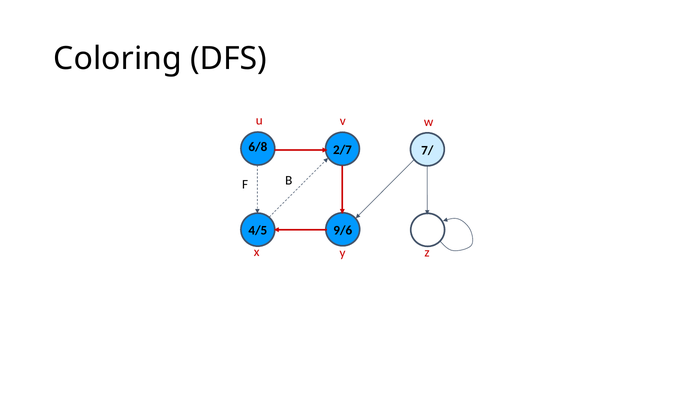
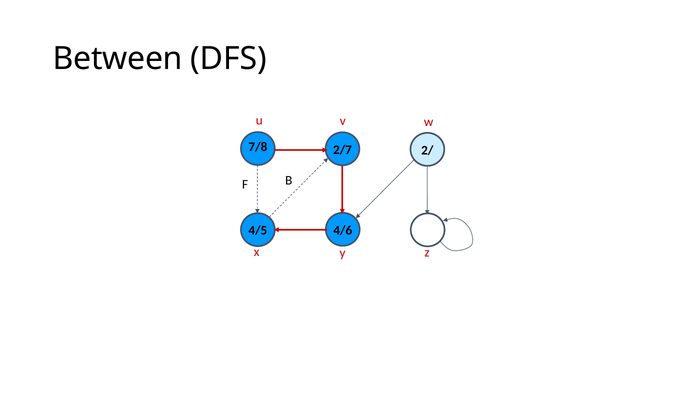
Coloring: Coloring -> Between
6/8: 6/8 -> 7/8
7/: 7/ -> 2/
9/6: 9/6 -> 4/6
